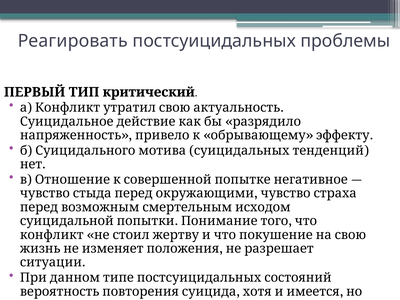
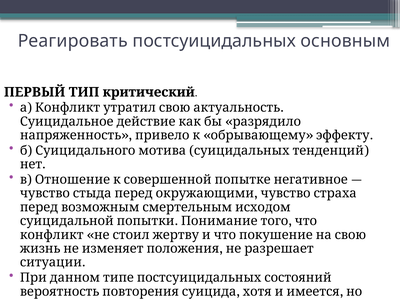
проблемы: проблемы -> основным
